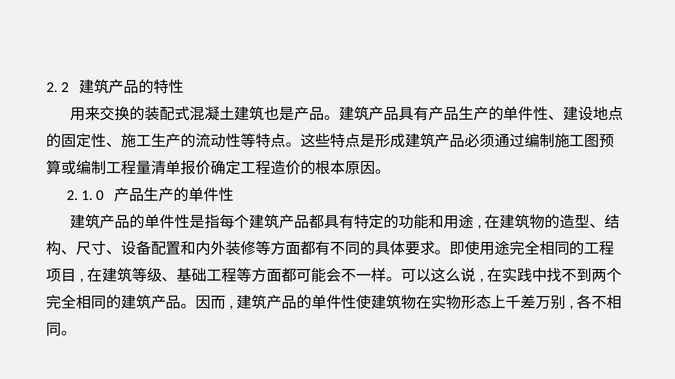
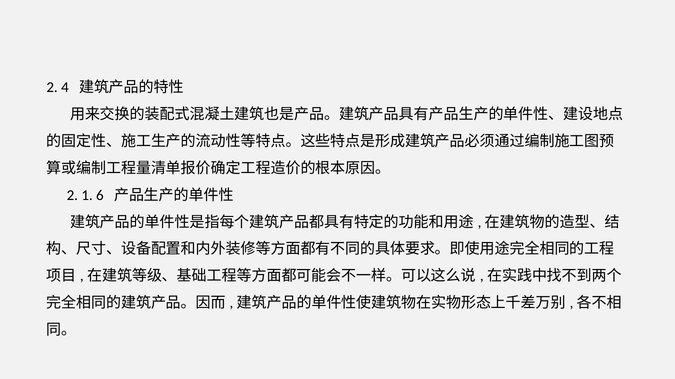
2 2: 2 -> 4
0: 0 -> 6
